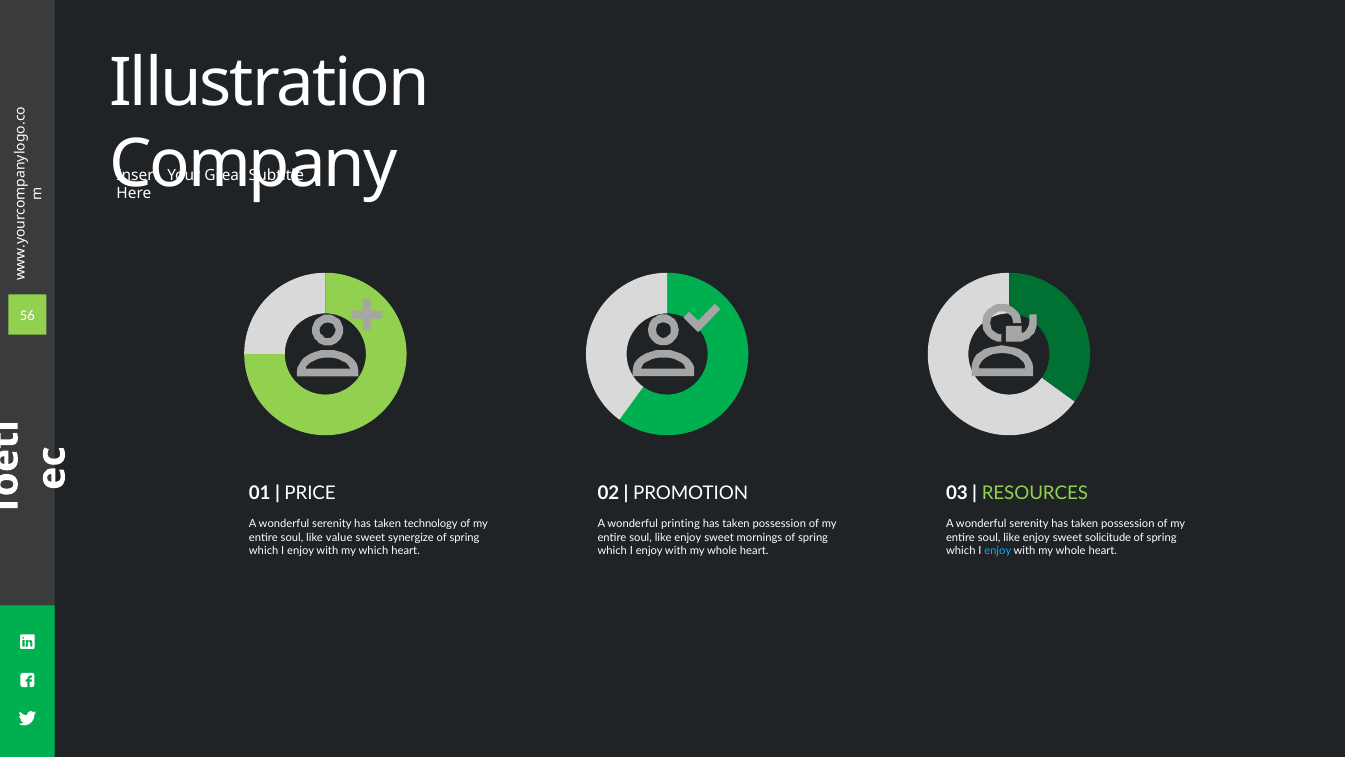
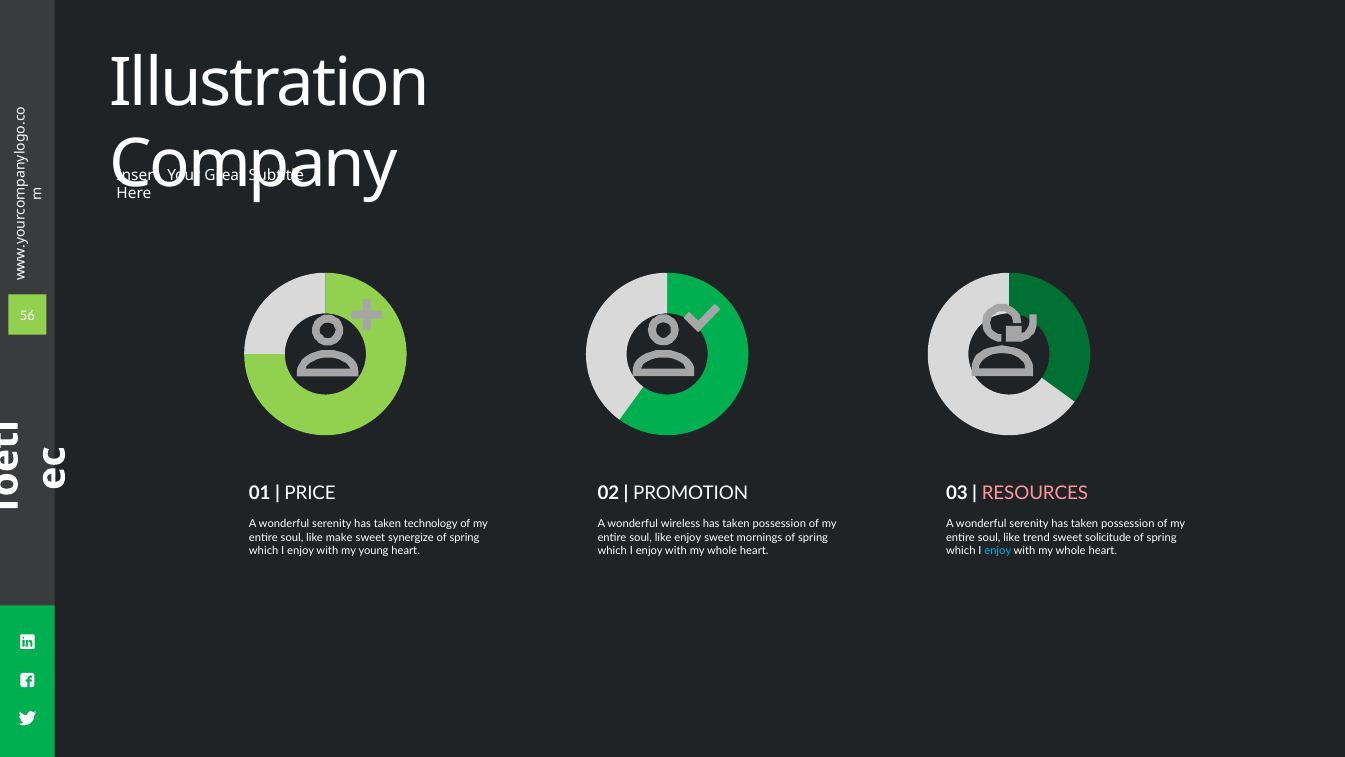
RESOURCES colour: light green -> pink
printing: printing -> wireless
value: value -> make
enjoy at (1036, 537): enjoy -> trend
my which: which -> young
